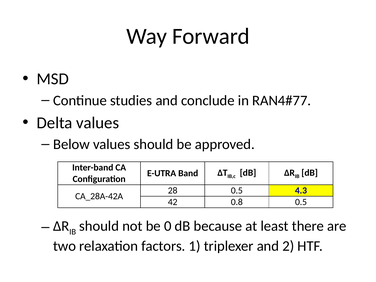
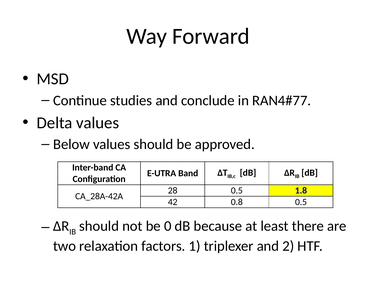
4.3: 4.3 -> 1.8
